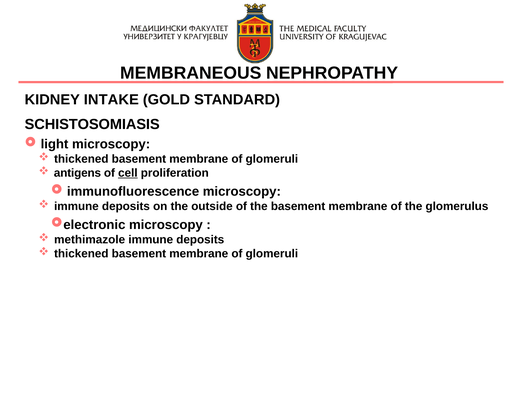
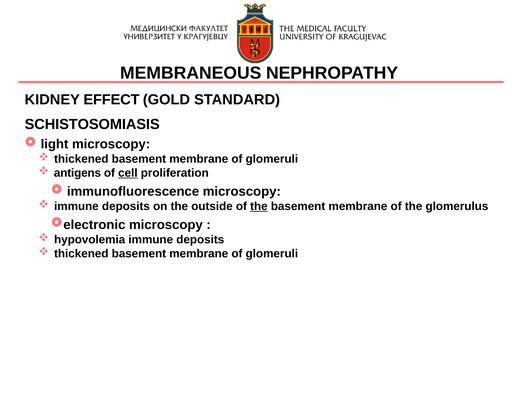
INTAKE: INTAKE -> EFFECT
the at (259, 207) underline: none -> present
methimazole: methimazole -> hypovolemia
